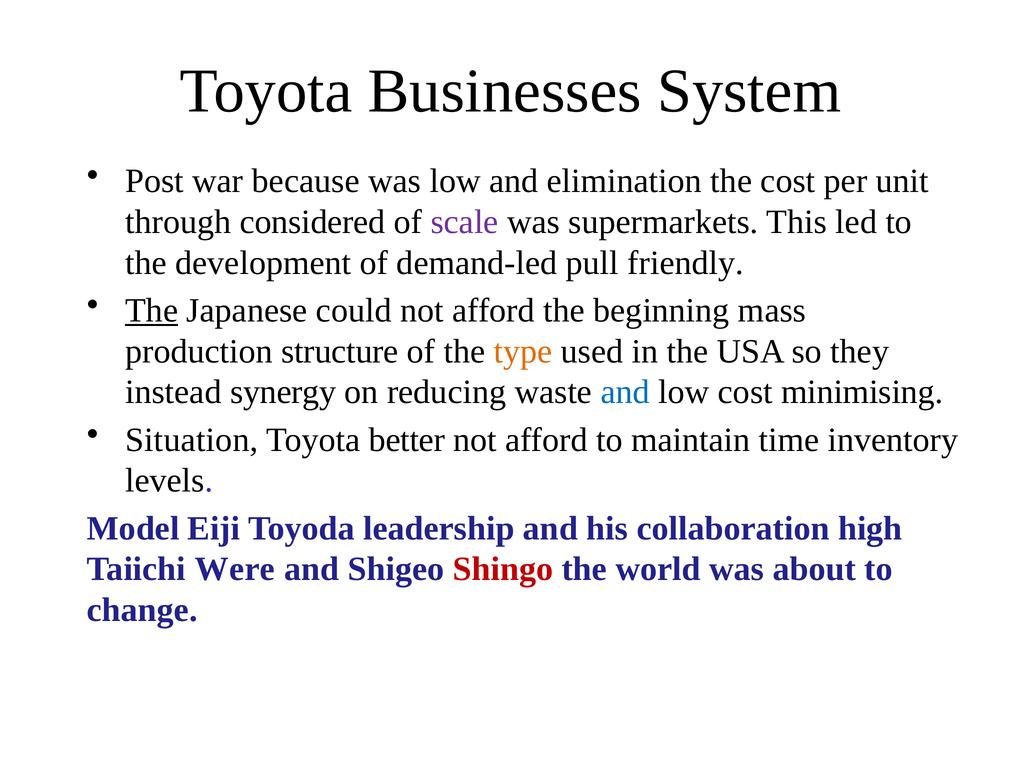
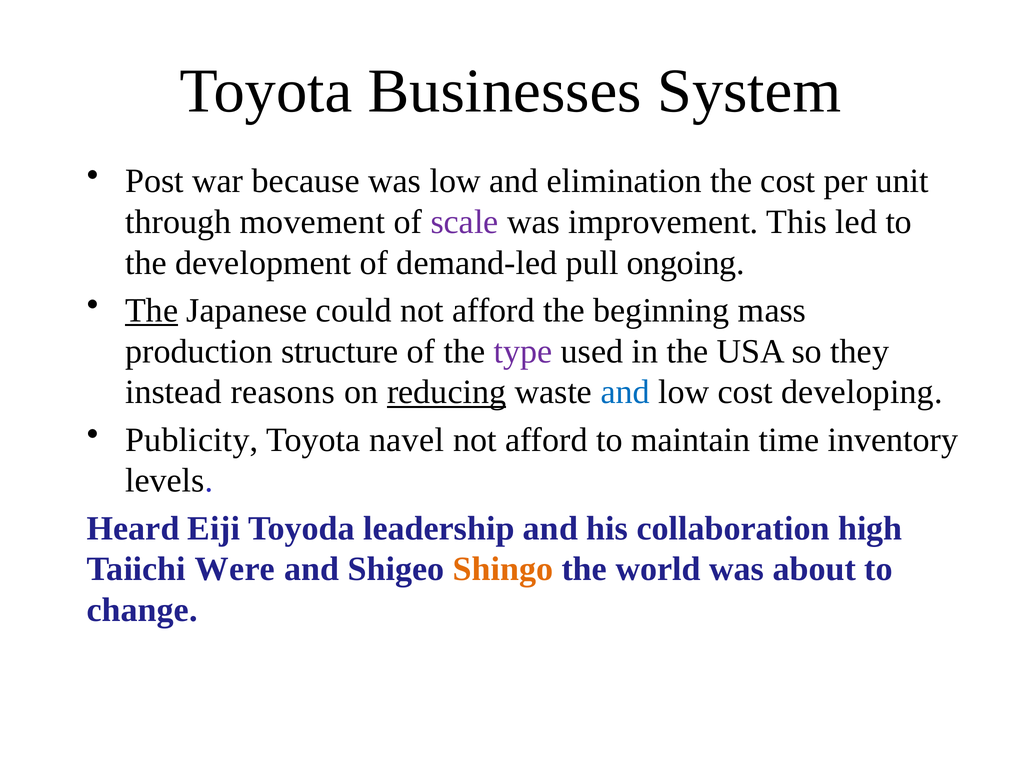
considered: considered -> movement
supermarkets: supermarkets -> improvement
friendly: friendly -> ongoing
type colour: orange -> purple
synergy: synergy -> reasons
reducing underline: none -> present
minimising: minimising -> developing
Situation: Situation -> Publicity
better: better -> navel
Model: Model -> Heard
Shingo colour: red -> orange
